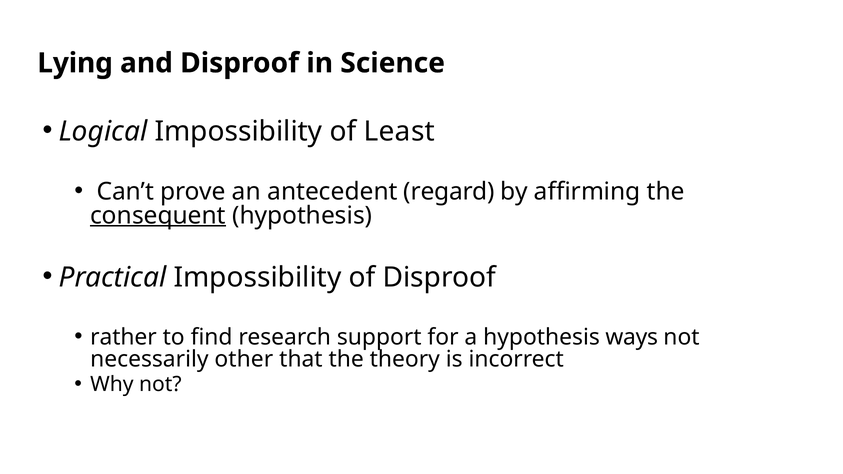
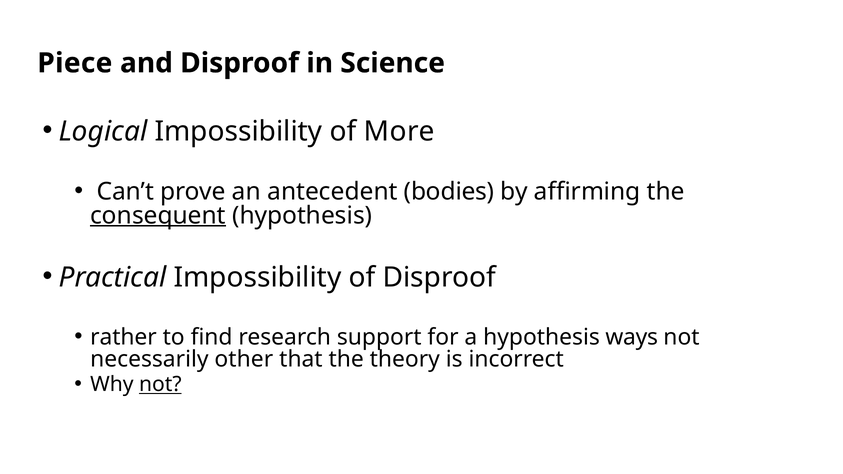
Lying: Lying -> Piece
Least: Least -> More
regard: regard -> bodies
not at (160, 385) underline: none -> present
